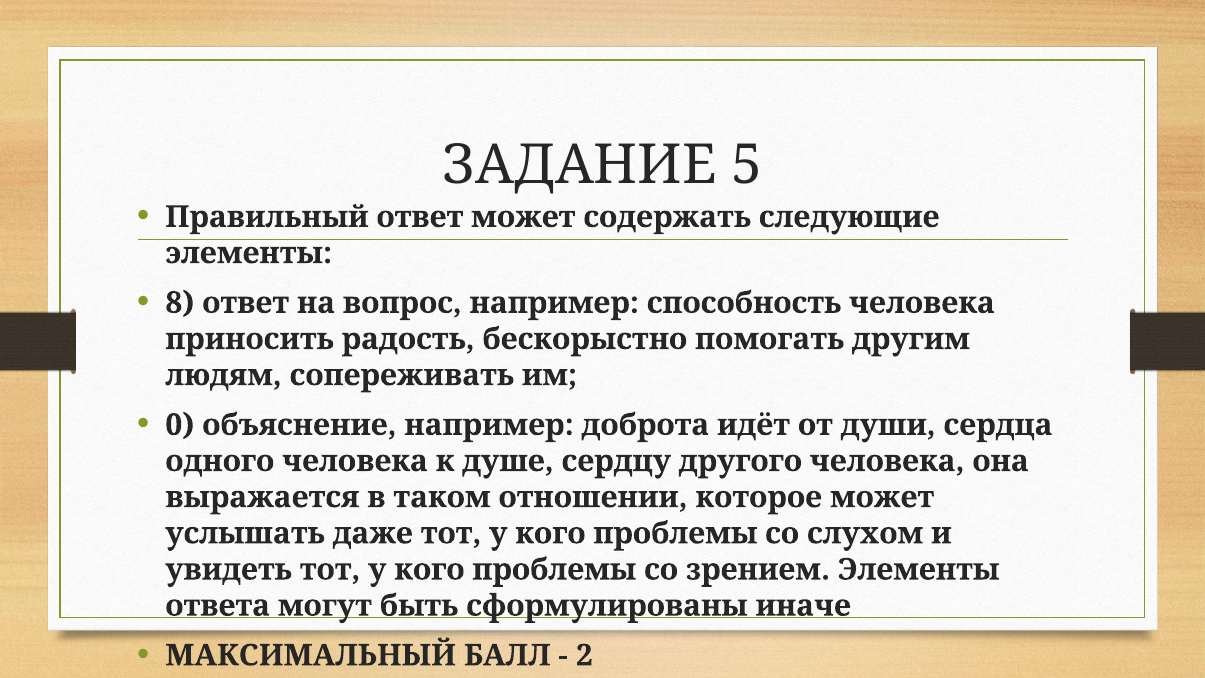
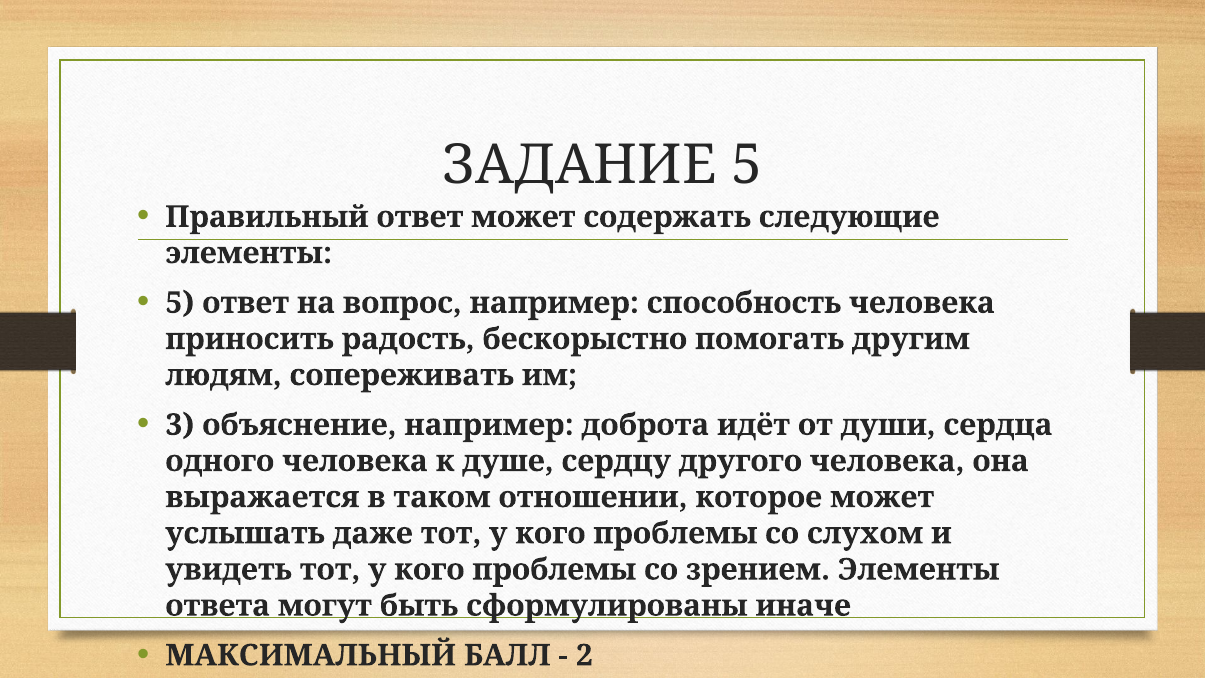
8 at (180, 303): 8 -> 5
0: 0 -> 3
